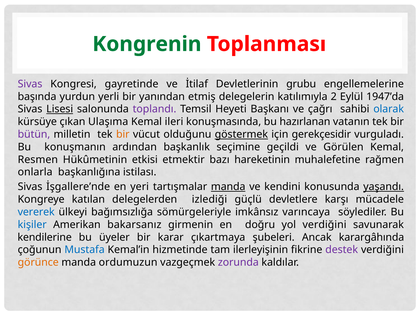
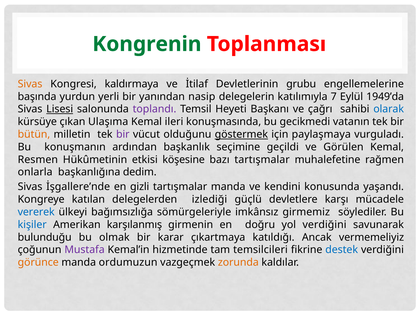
Sivas at (30, 84) colour: purple -> orange
gayretinde: gayretinde -> kaldırmaya
etmiş: etmiş -> nasip
2: 2 -> 7
1947’da: 1947’da -> 1949’da
hazırlanan: hazırlanan -> gecikmedi
bütün colour: purple -> orange
bir at (123, 134) colour: orange -> purple
gerekçesidir: gerekçesidir -> paylaşmaya
etmektir: etmektir -> köşesine
bazı hareketinin: hareketinin -> tartışmalar
istilası: istilası -> dedim
yeri: yeri -> gizli
manda at (228, 187) underline: present -> none
yaşandı underline: present -> none
varıncaya: varıncaya -> girmemiz
bakarsanız: bakarsanız -> karşılanmış
kendilerine: kendilerine -> bulunduğu
üyeler: üyeler -> olmak
şubeleri: şubeleri -> katıldığı
karargâhında: karargâhında -> vermemeliyiz
Mustafa colour: blue -> purple
ilerleyişinin: ilerleyişinin -> temsilcileri
destek colour: purple -> blue
zorunda colour: purple -> orange
